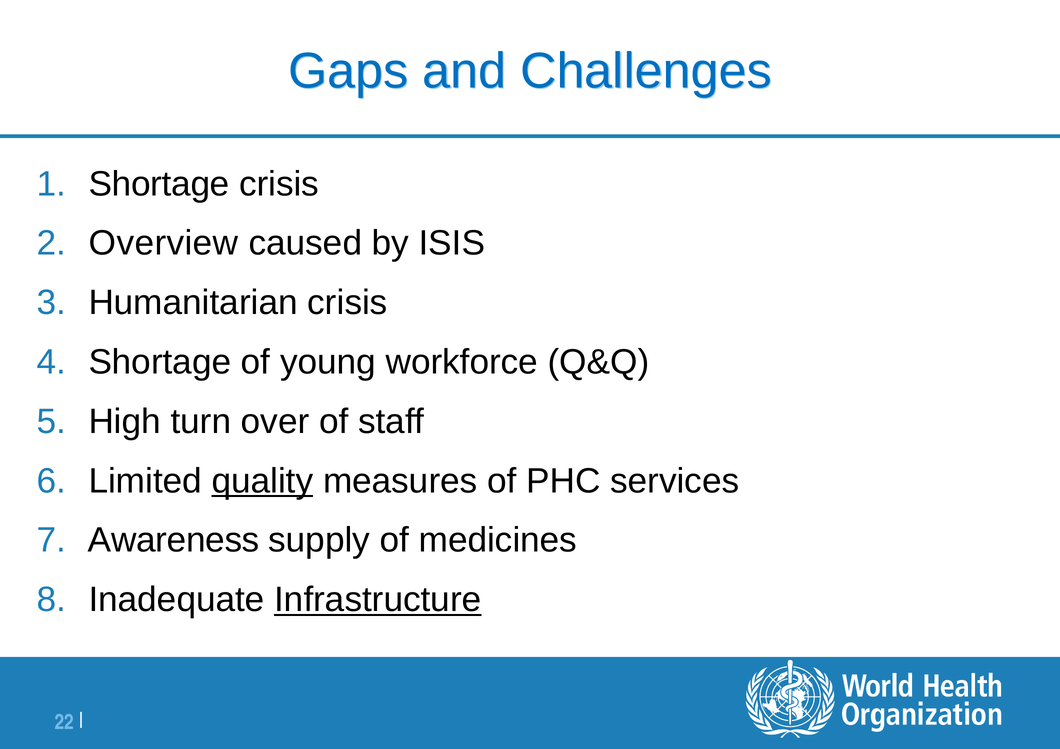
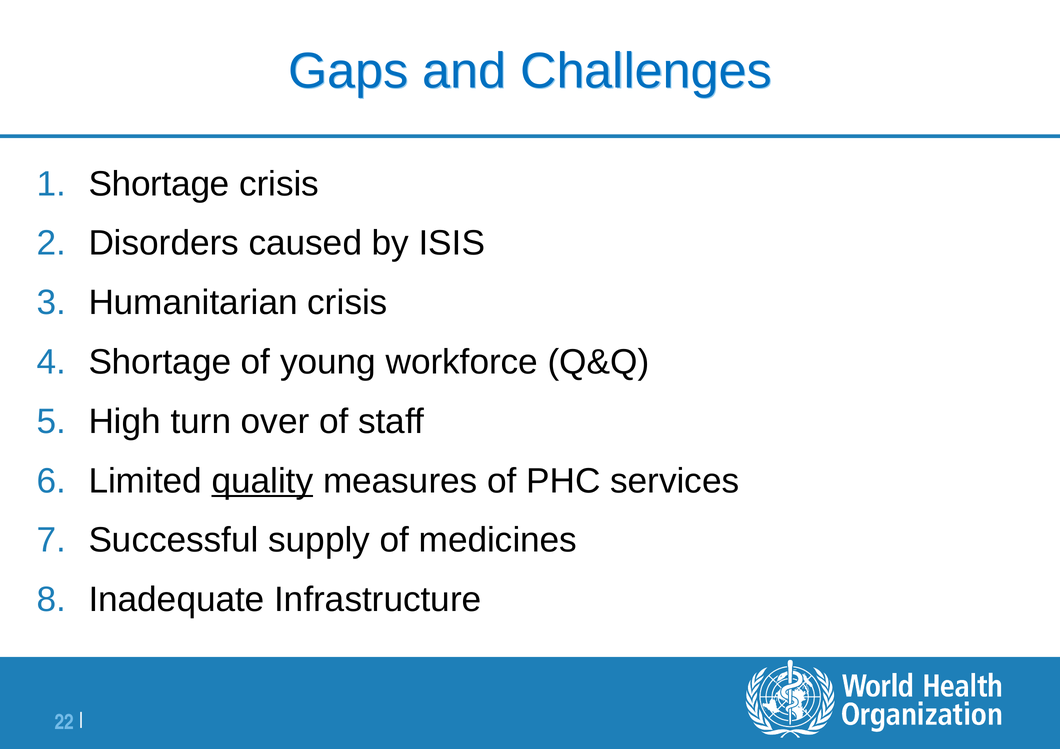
Overview: Overview -> Disorders
Awareness: Awareness -> Successful
Infrastructure underline: present -> none
